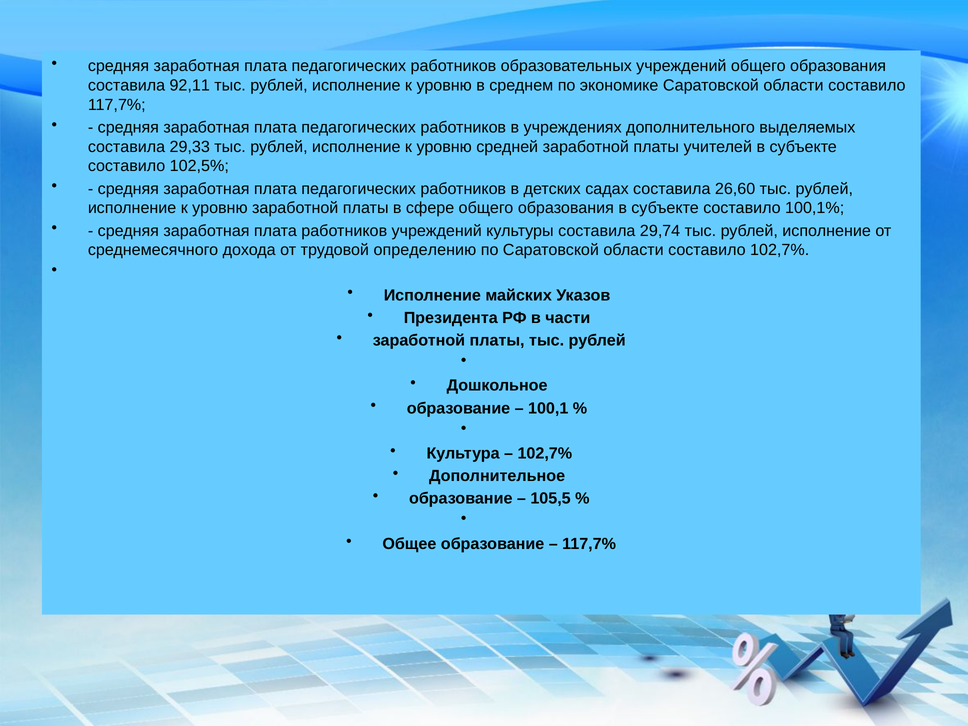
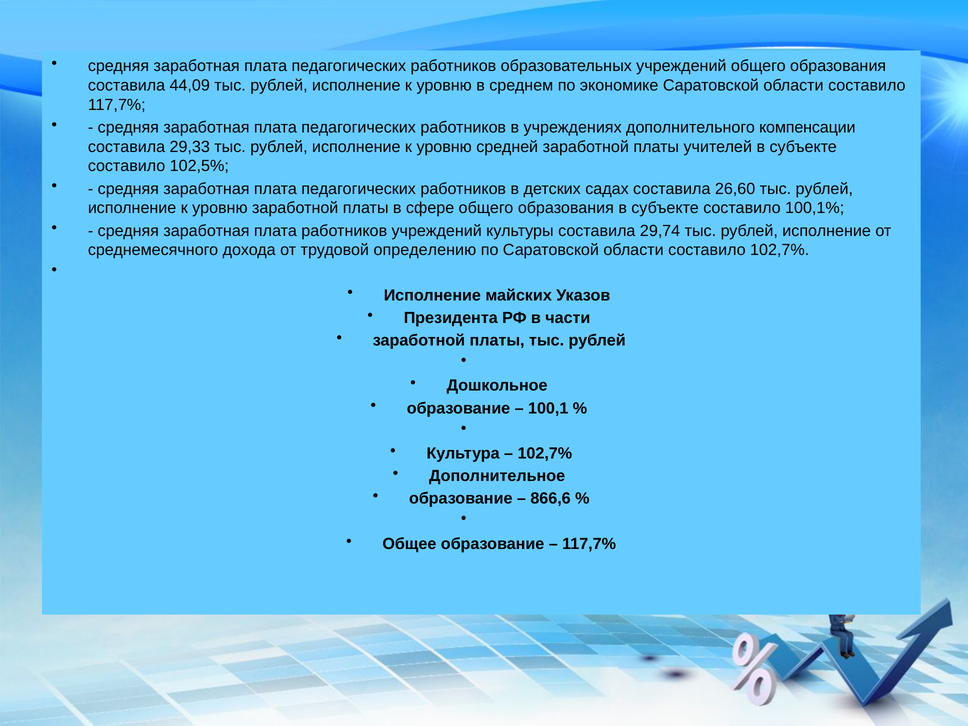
92,11: 92,11 -> 44,09
выделяемых: выделяемых -> компенсации
105,5: 105,5 -> 866,6
